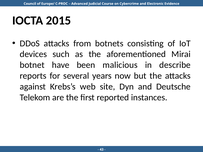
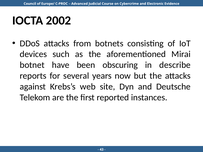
2015: 2015 -> 2002
malicious: malicious -> obscuring
